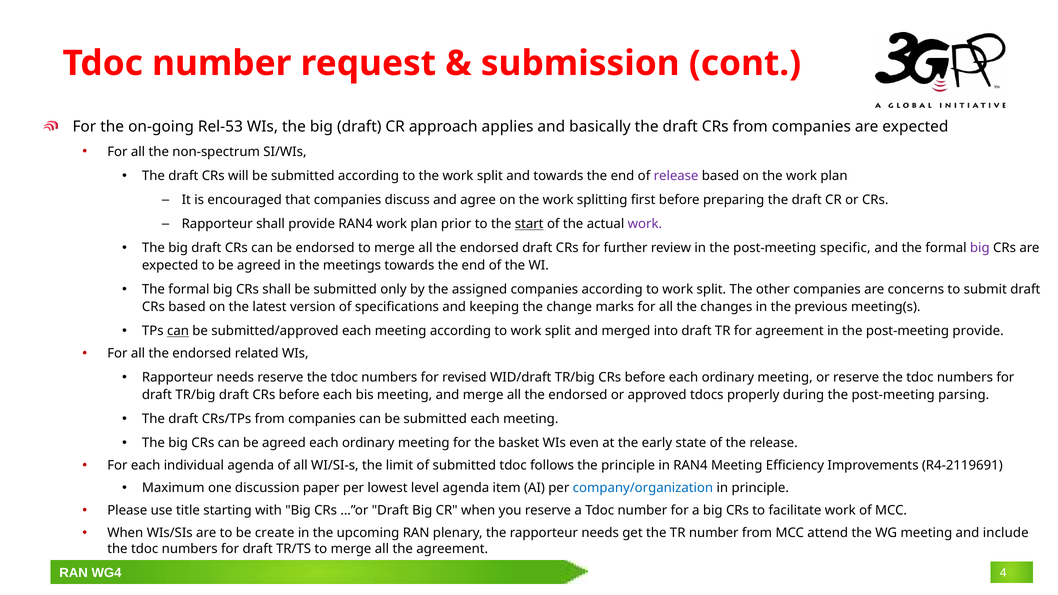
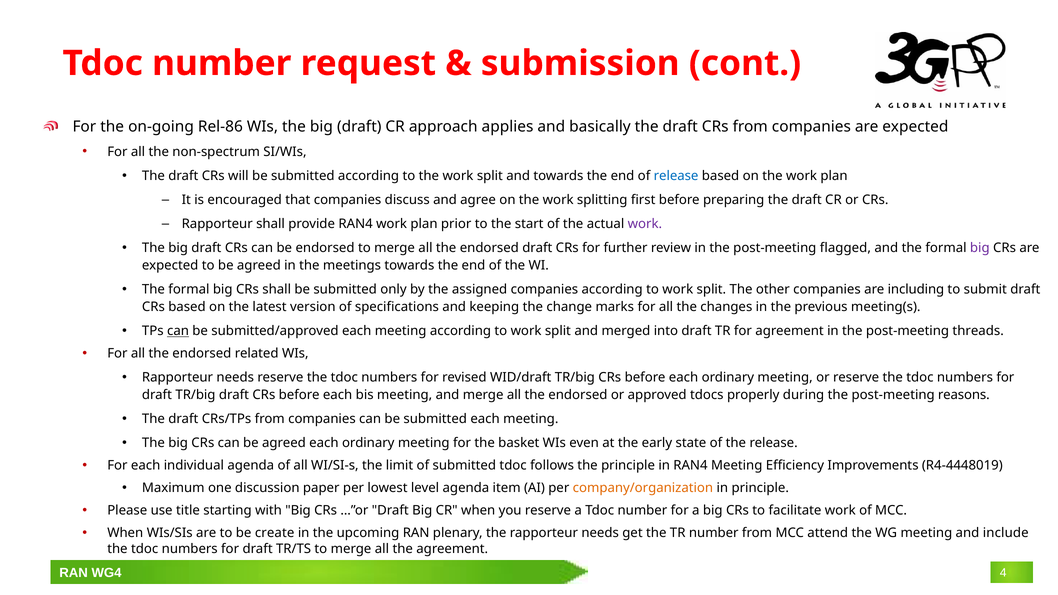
Rel-53: Rel-53 -> Rel-86
release at (676, 176) colour: purple -> blue
start underline: present -> none
specific: specific -> flagged
concerns: concerns -> including
post-meeting provide: provide -> threads
parsing: parsing -> reasons
R4-2119691: R4-2119691 -> R4-4448019
company/organization colour: blue -> orange
